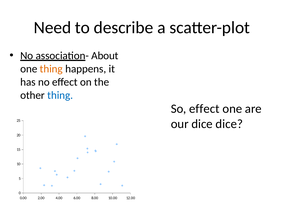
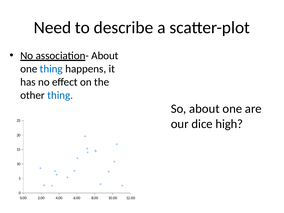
thing at (51, 69) colour: orange -> blue
So effect: effect -> about
dice dice: dice -> high
